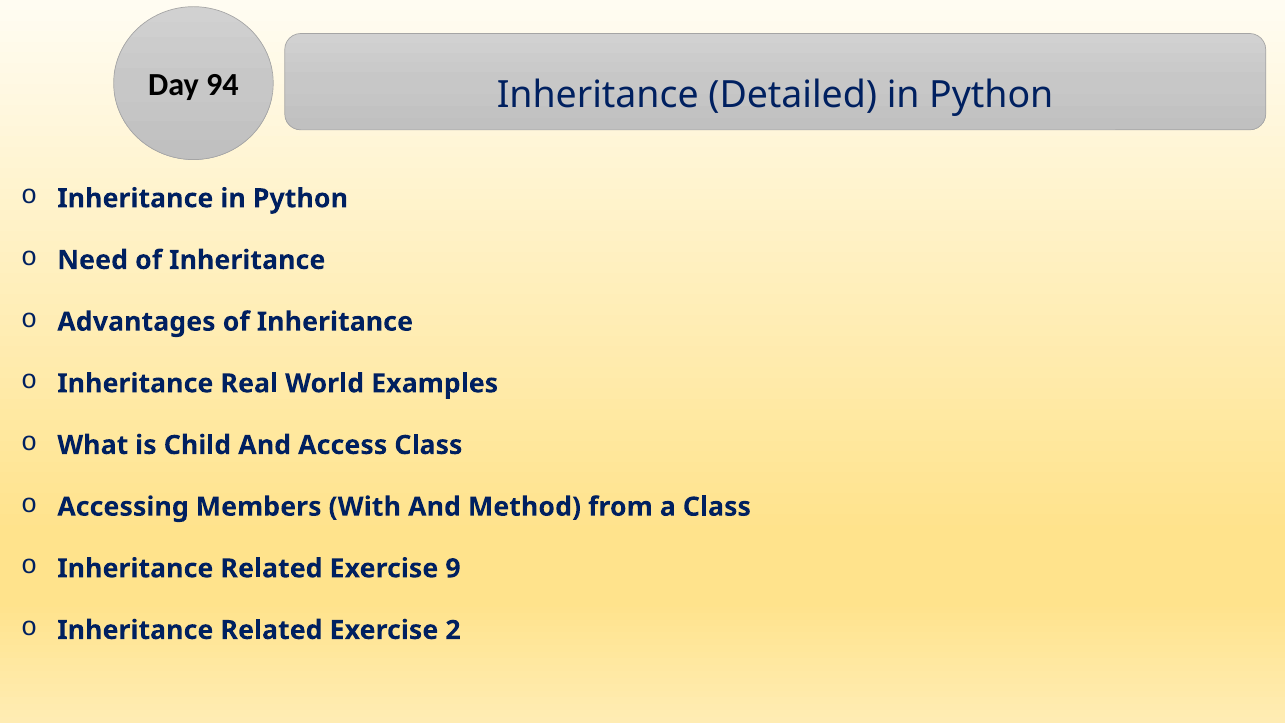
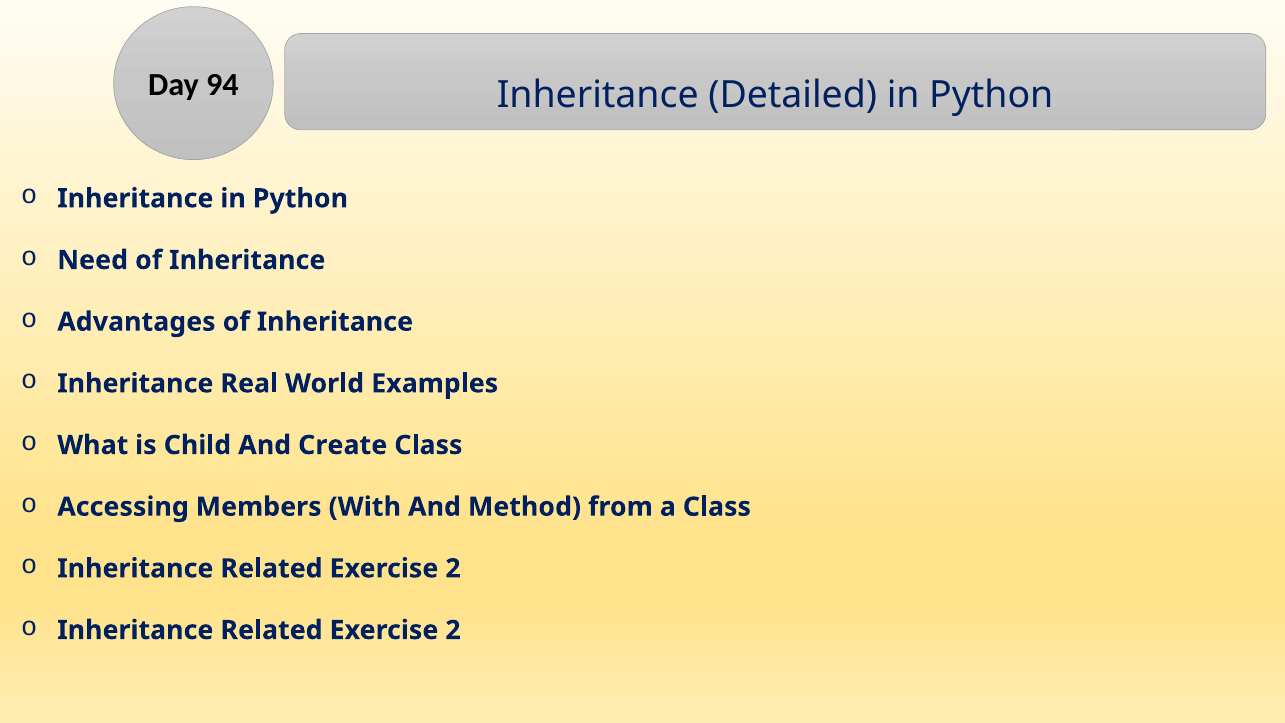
Access: Access -> Create
9 at (453, 568): 9 -> 2
